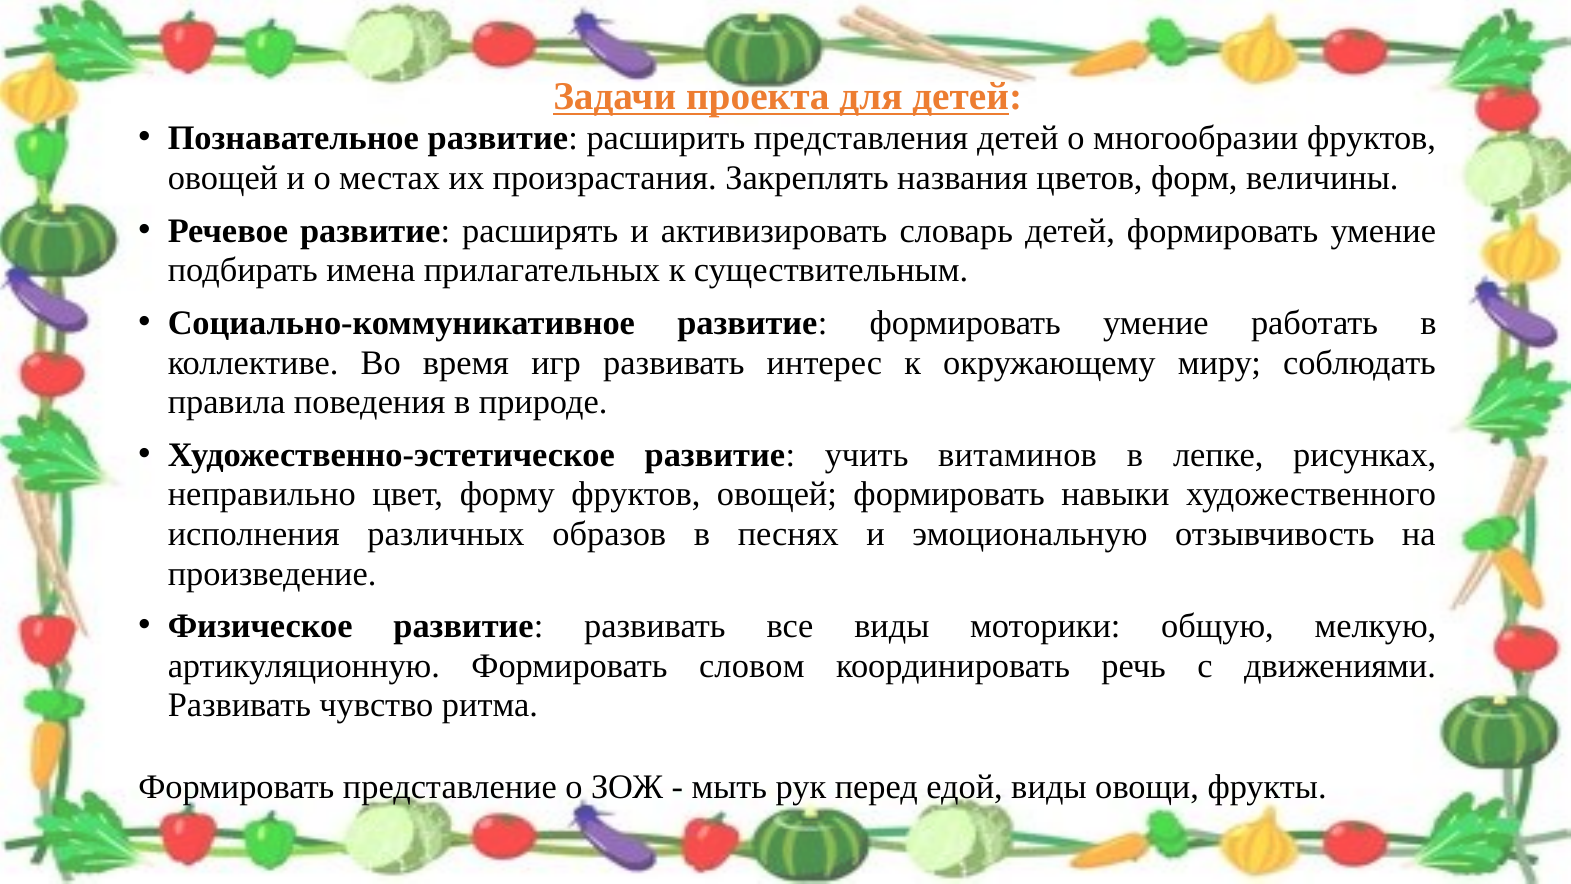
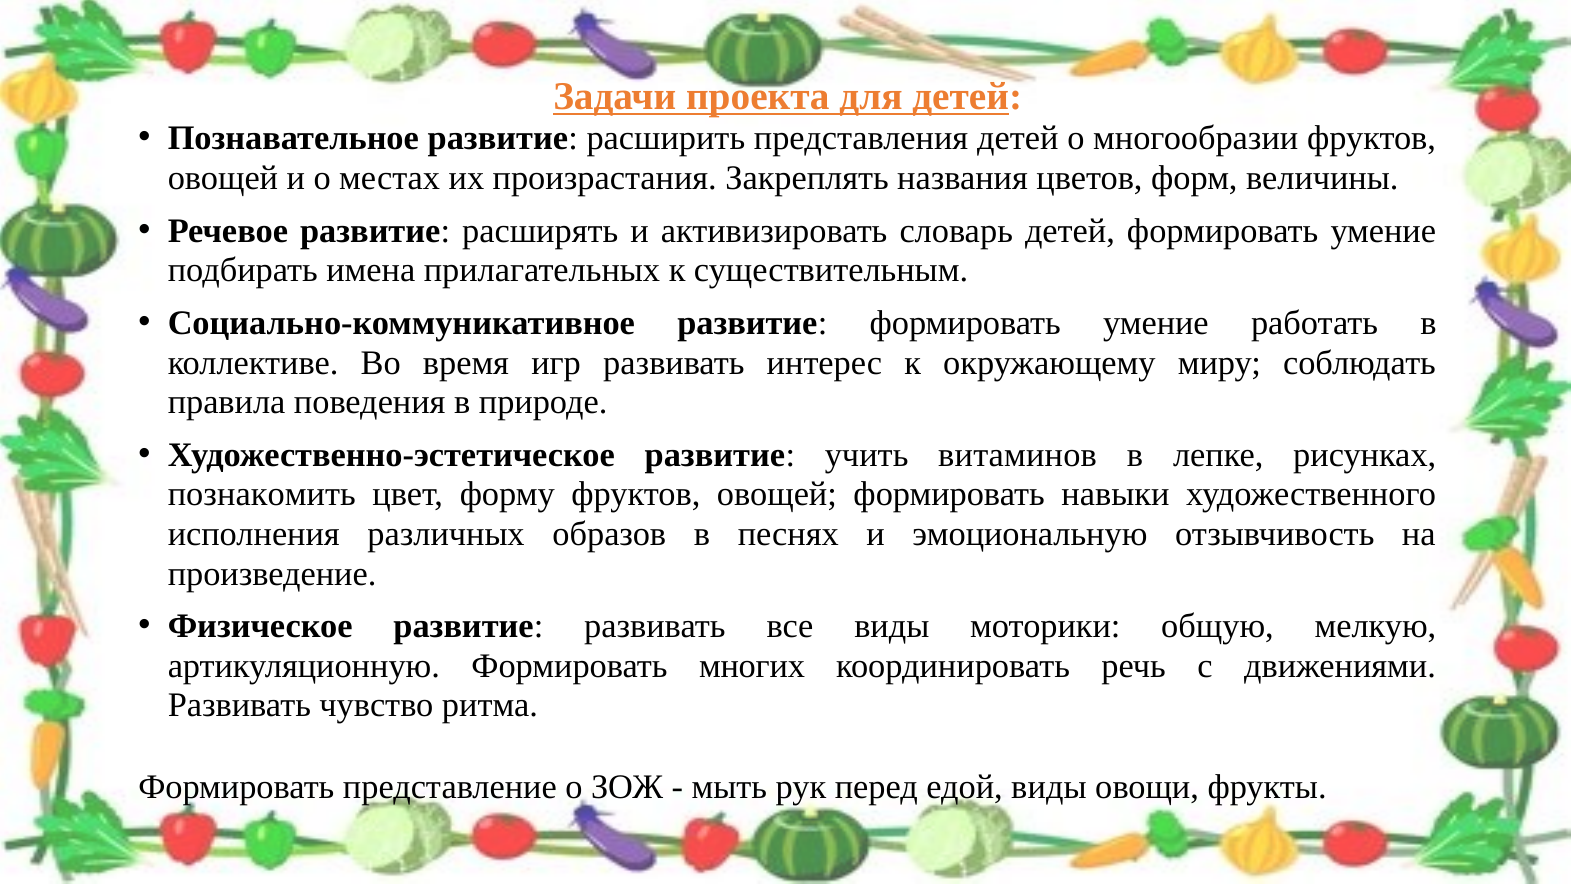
неправильно: неправильно -> познакомить
словом: словом -> многих
